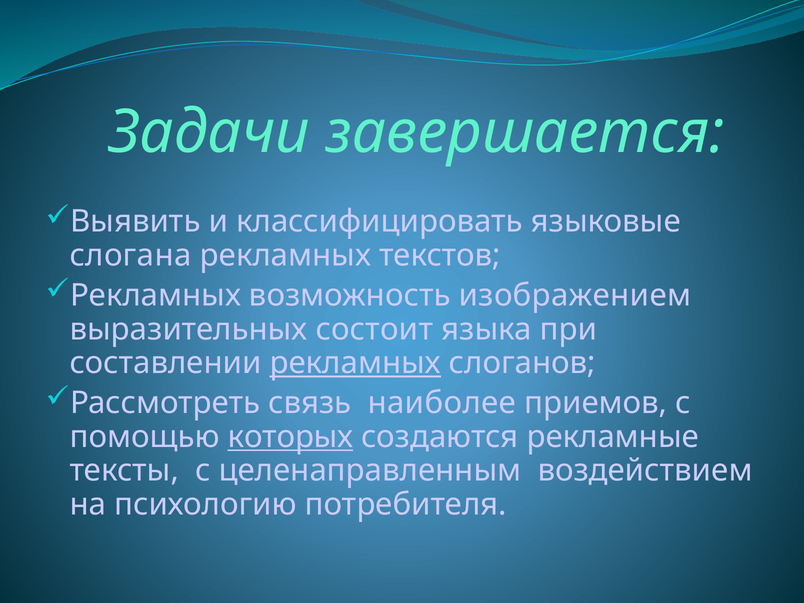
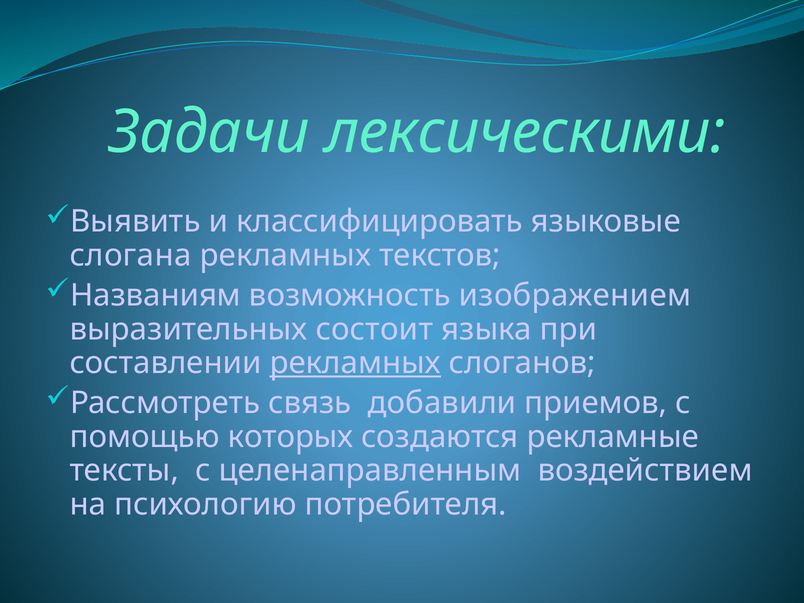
завершается: завершается -> лексическими
Рекламных at (156, 295): Рекламных -> Названиям
наиболее: наиболее -> добавили
которых underline: present -> none
